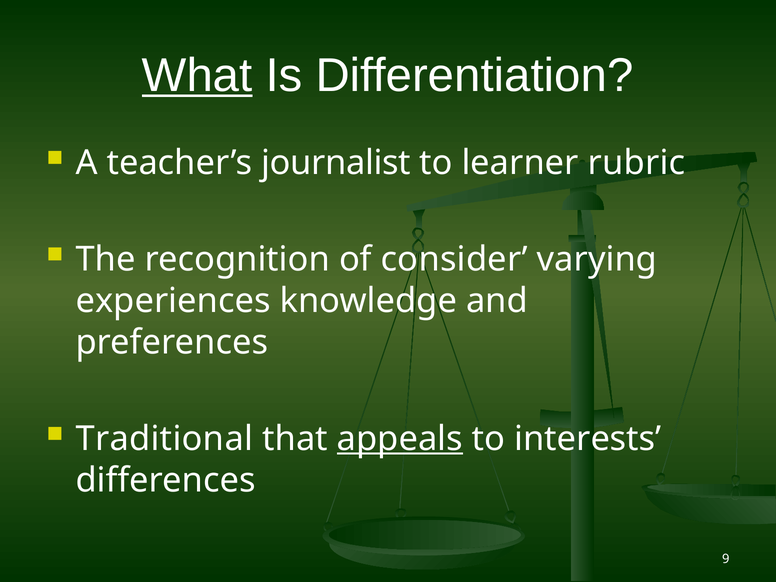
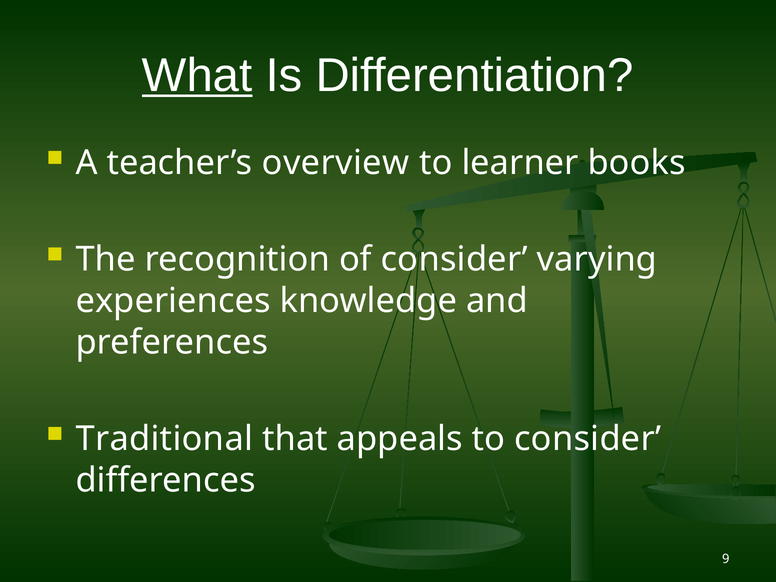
journalist: journalist -> overview
rubric: rubric -> books
appeals underline: present -> none
to interests: interests -> consider
